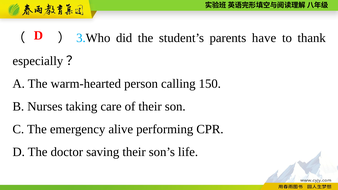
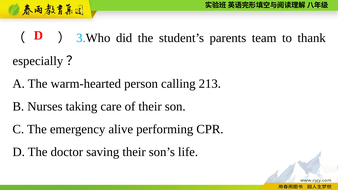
have: have -> team
150: 150 -> 213
